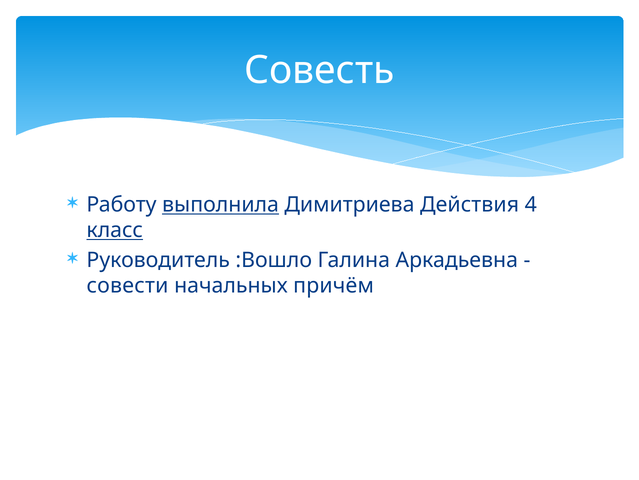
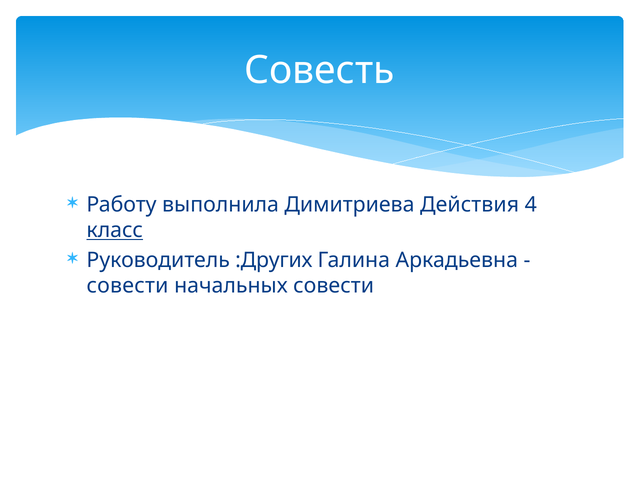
выполнила underline: present -> none
:Вошло: :Вошло -> :Других
начальных причём: причём -> совести
